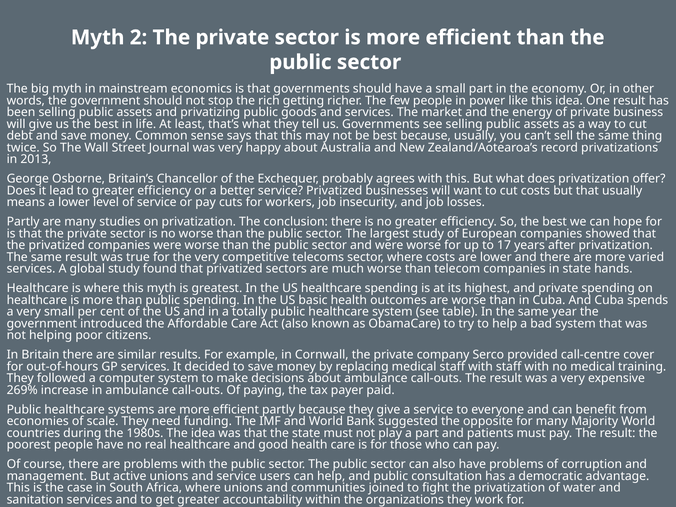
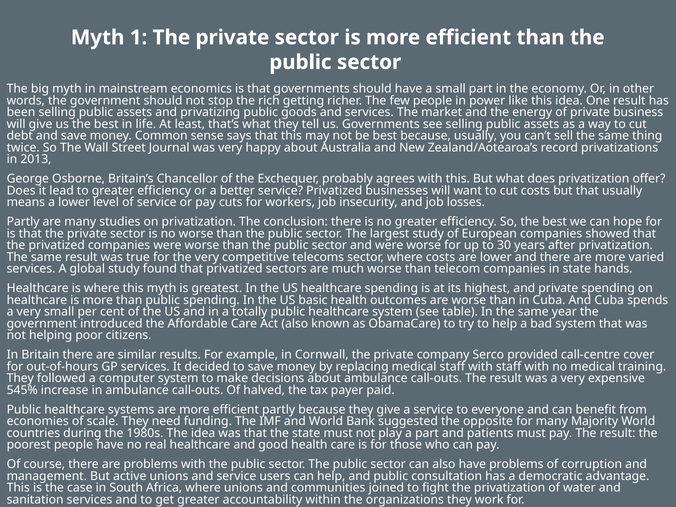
2: 2 -> 1
17: 17 -> 30
269%: 269% -> 545%
paying: paying -> halved
